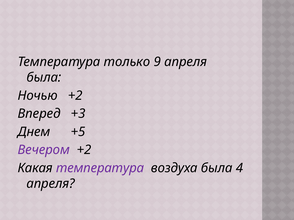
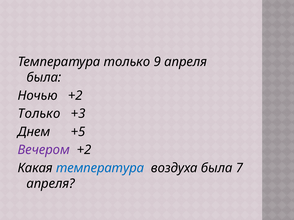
Вперед at (39, 114): Вперед -> Только
температура at (100, 168) colour: purple -> blue
4: 4 -> 7
